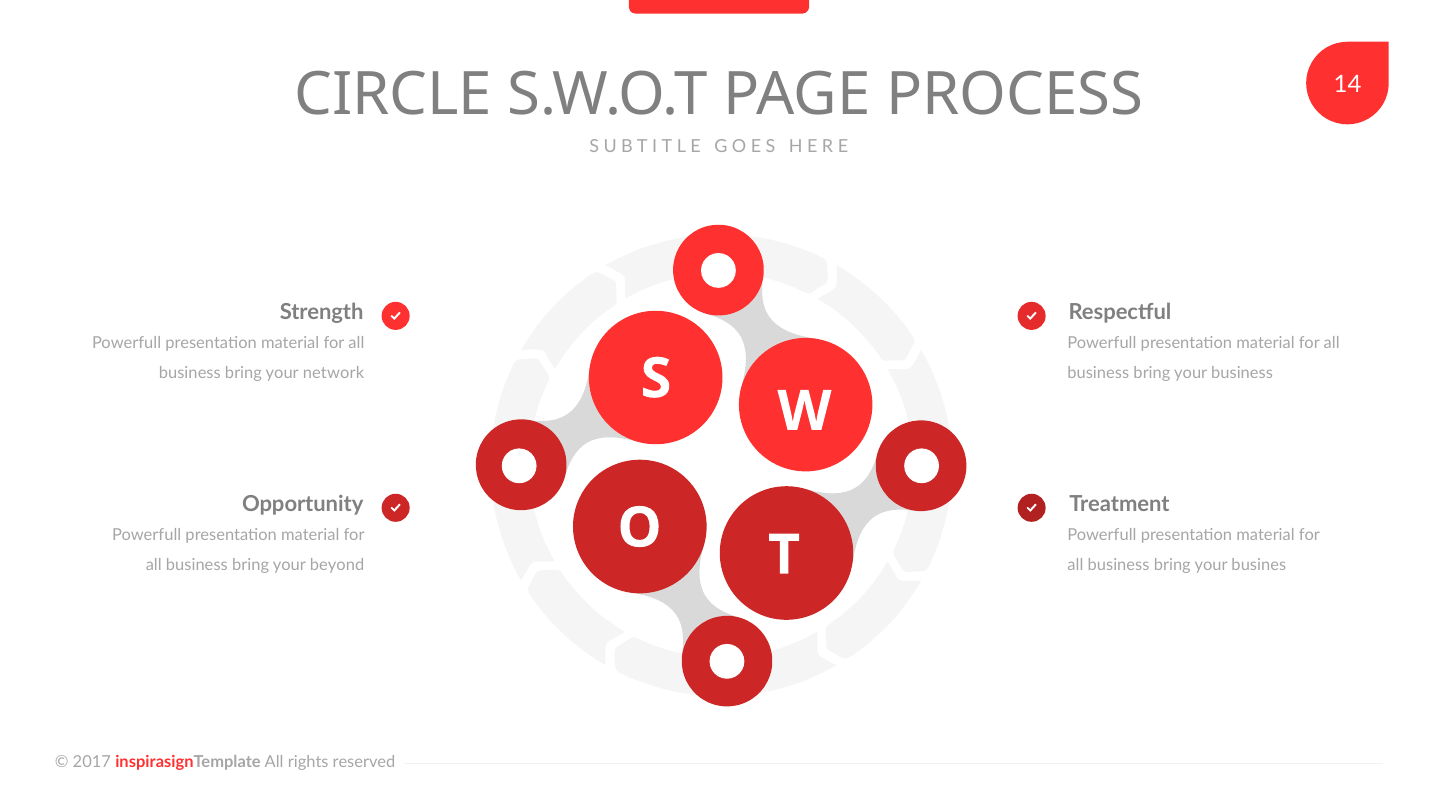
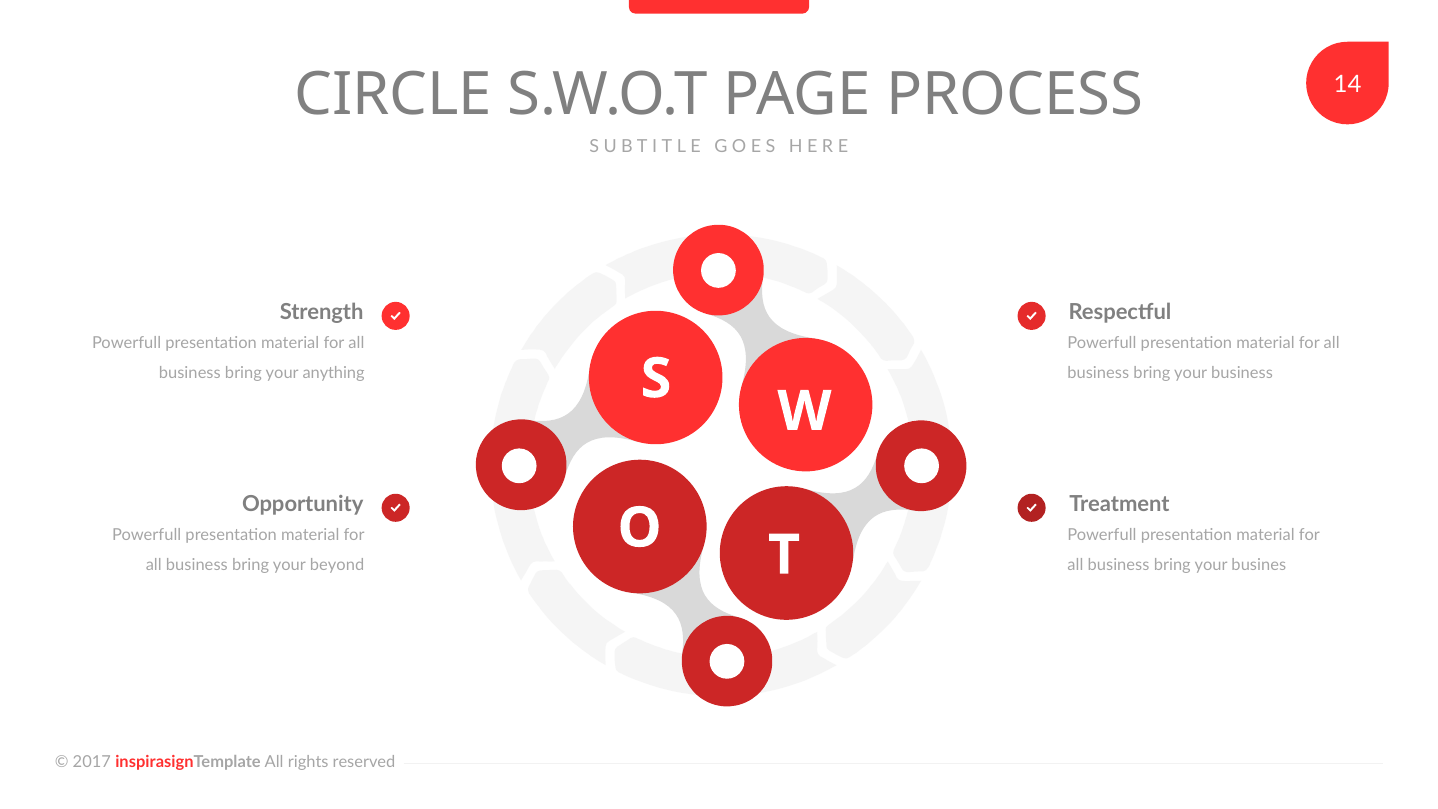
network: network -> anything
